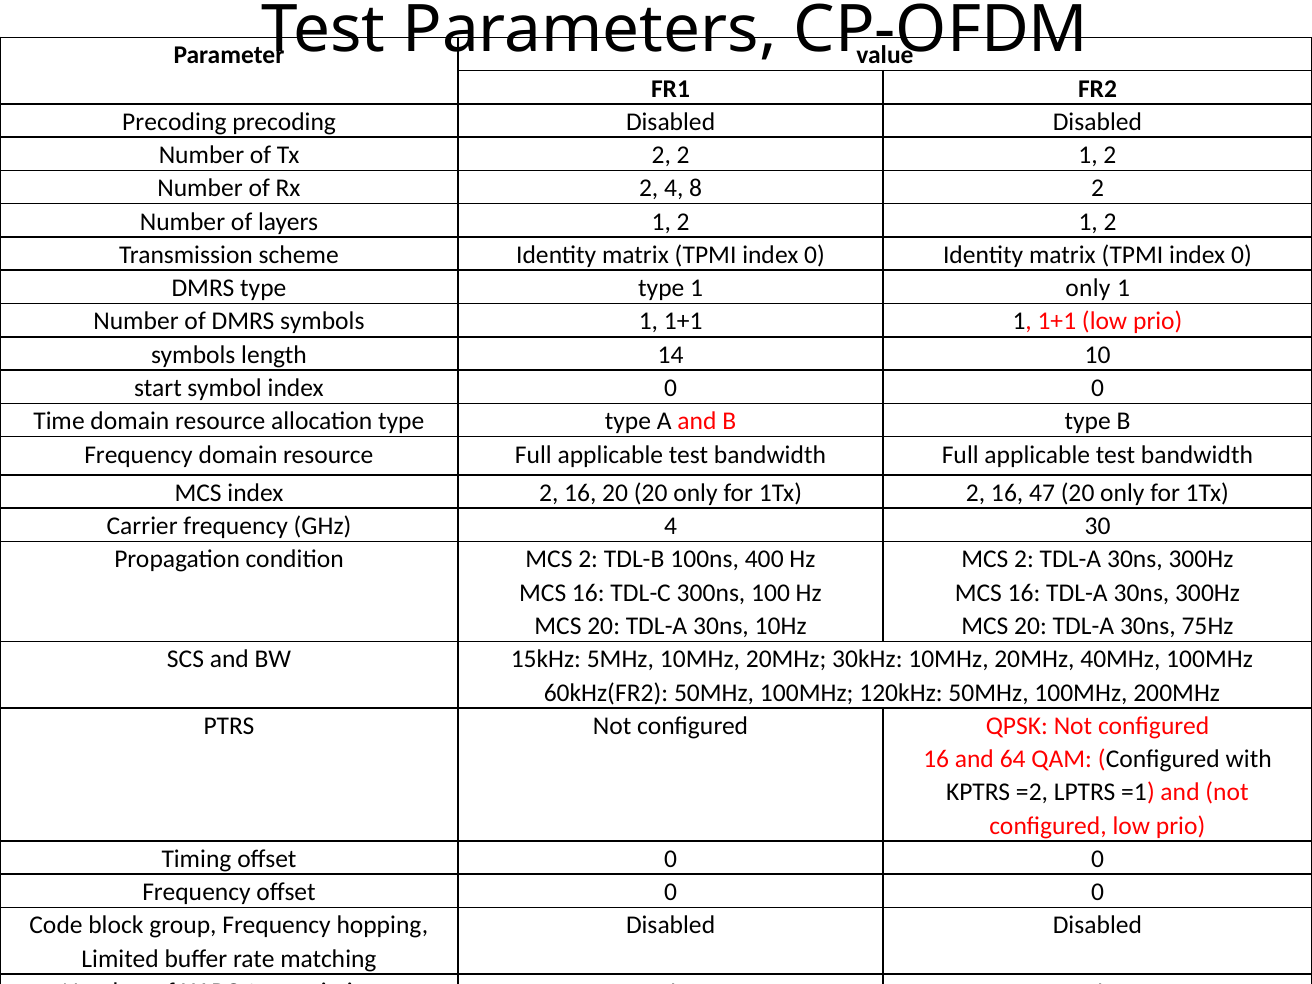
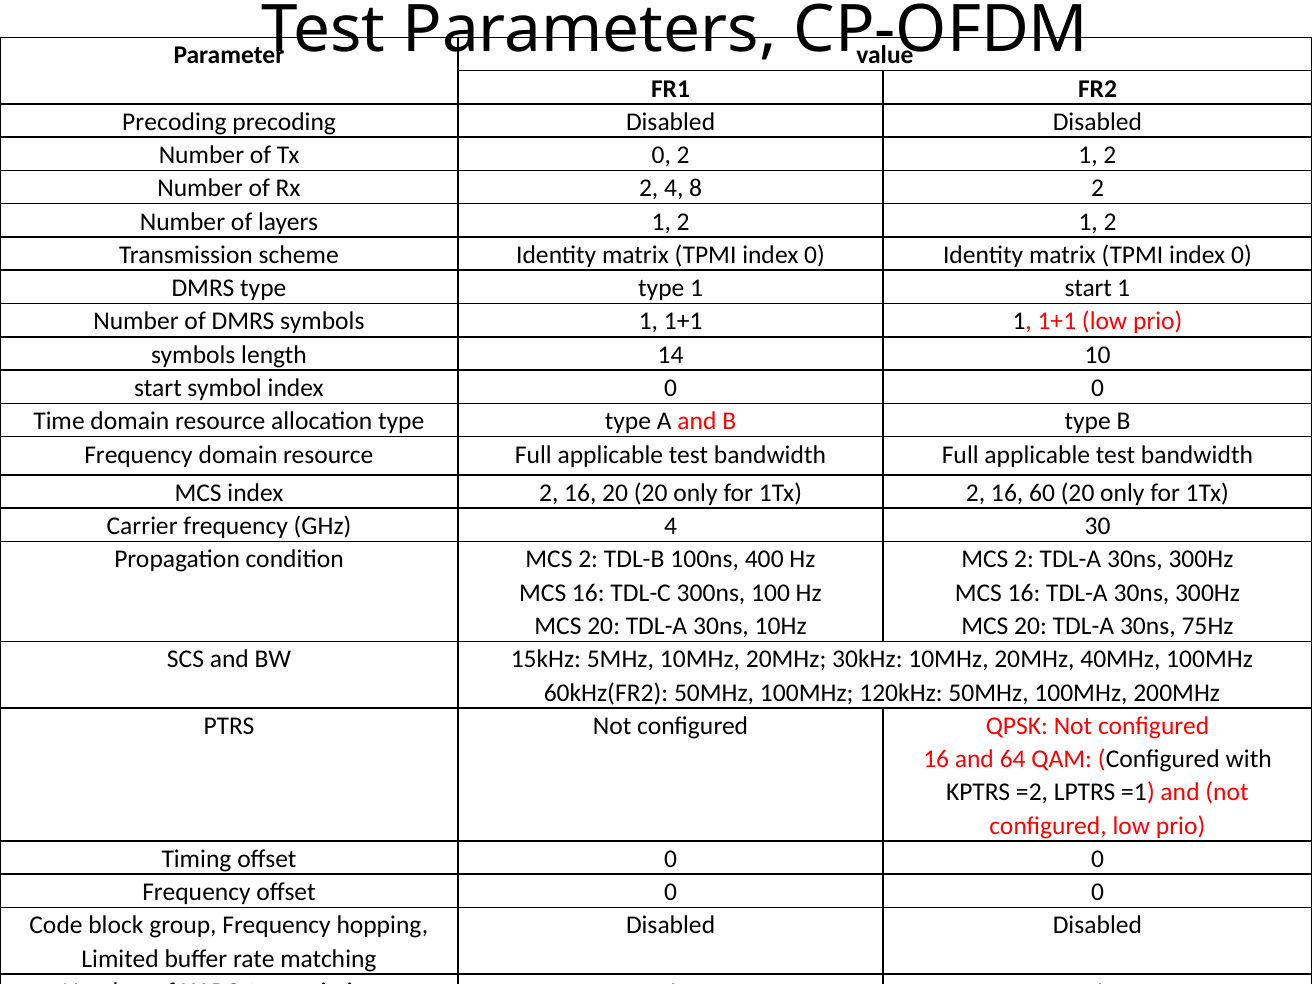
Tx 2: 2 -> 0
1 only: only -> start
47: 47 -> 60
